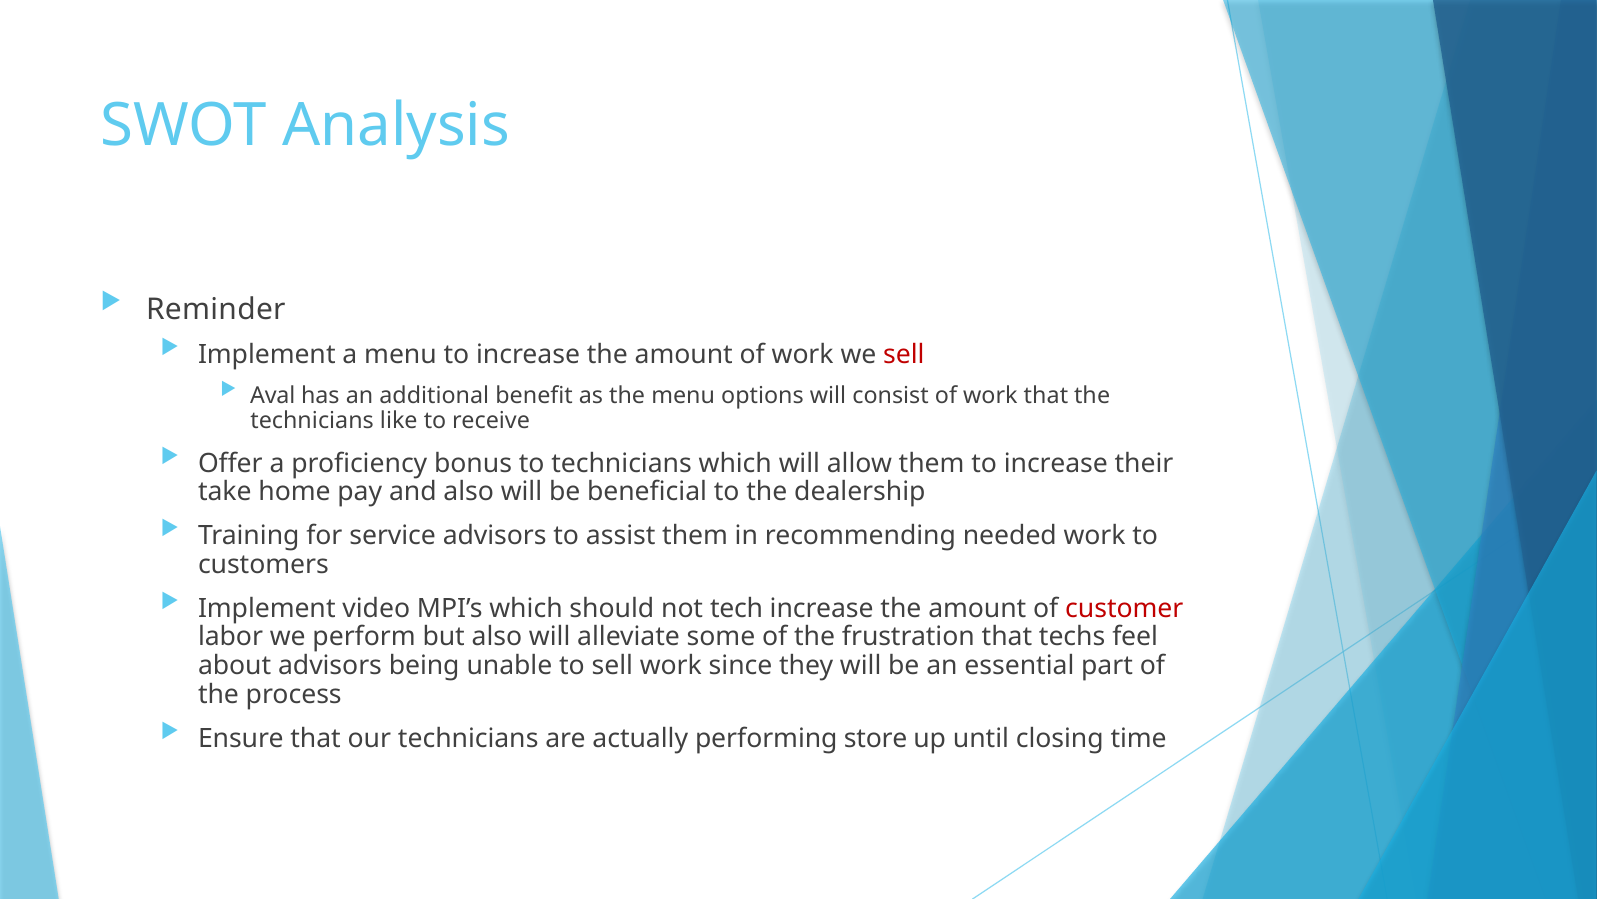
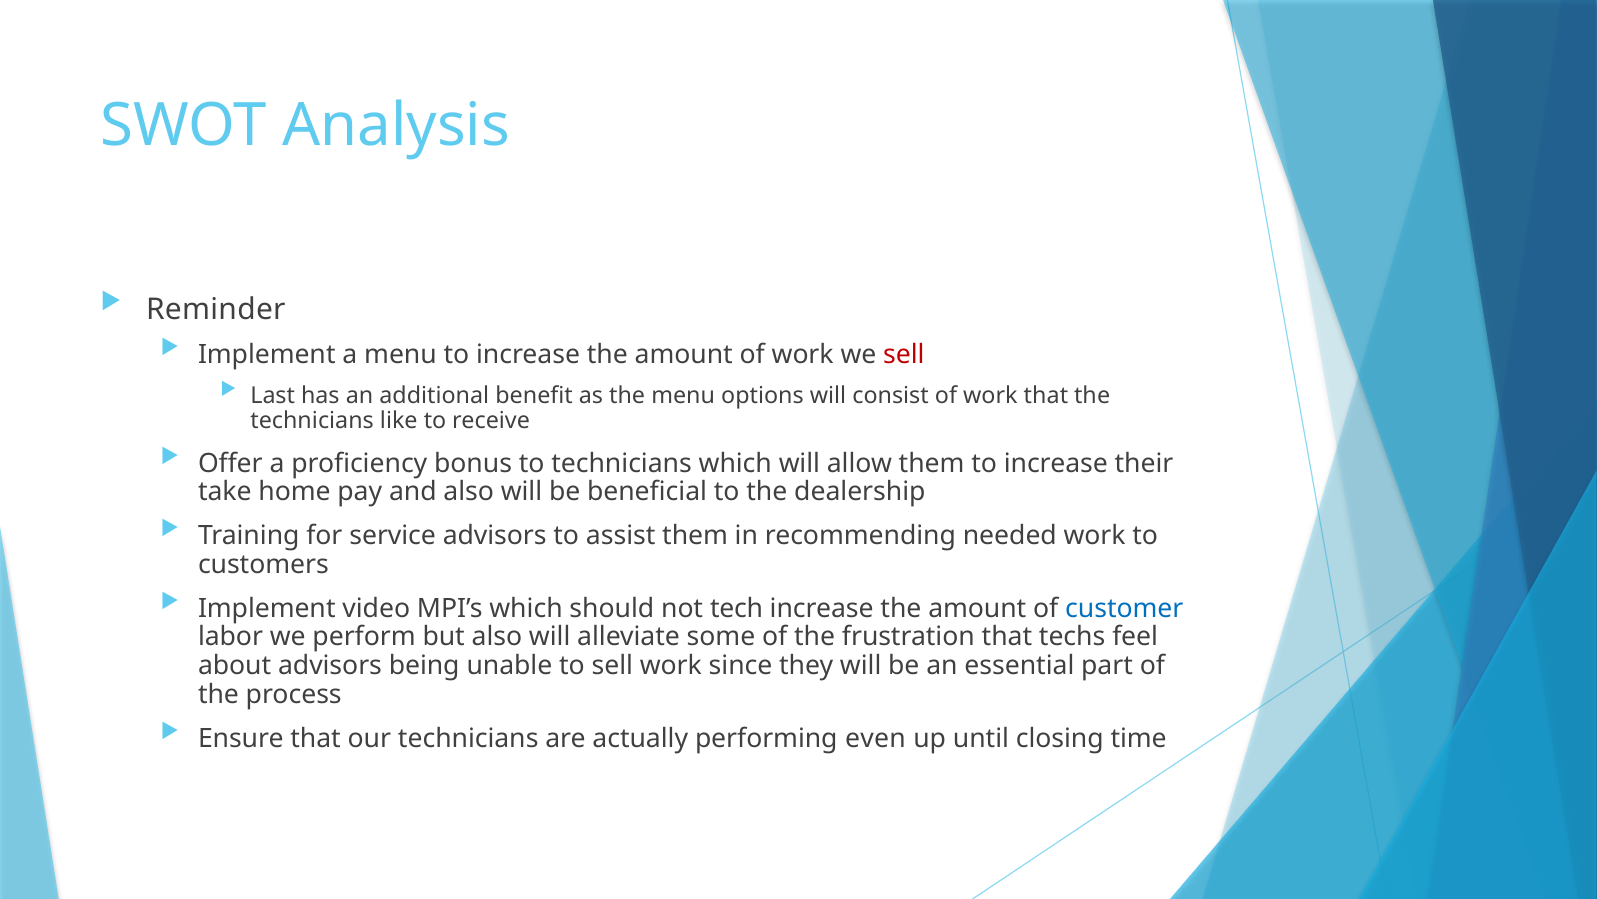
Aval: Aval -> Last
customer colour: red -> blue
store: store -> even
